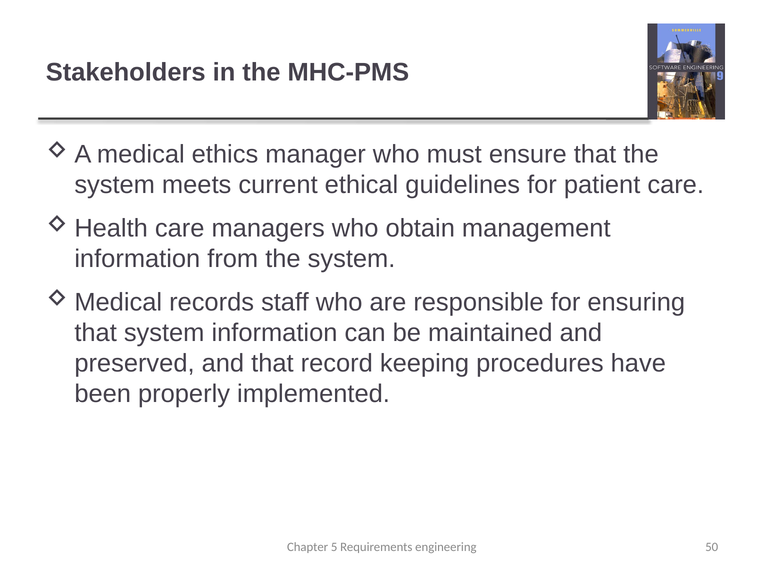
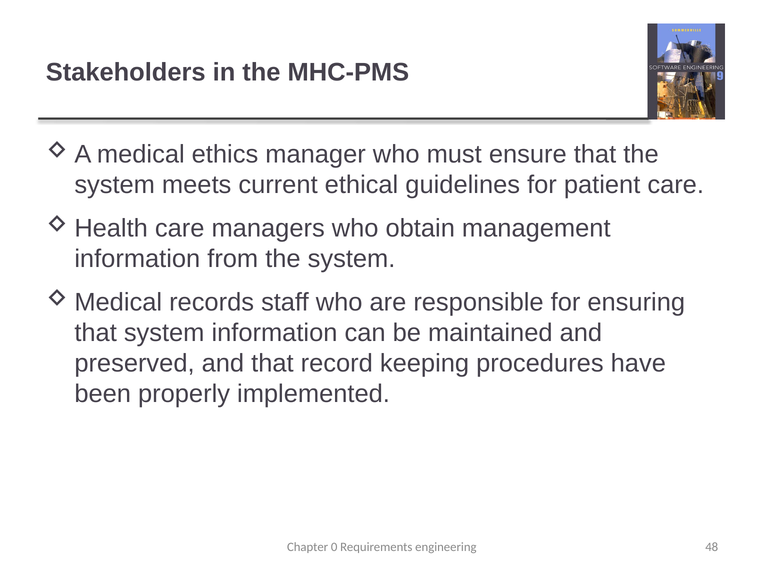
5: 5 -> 0
50: 50 -> 48
